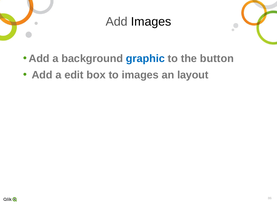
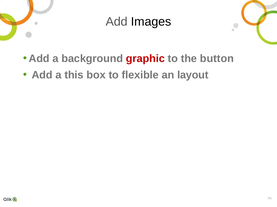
graphic colour: blue -> red
edit: edit -> this
to images: images -> flexible
